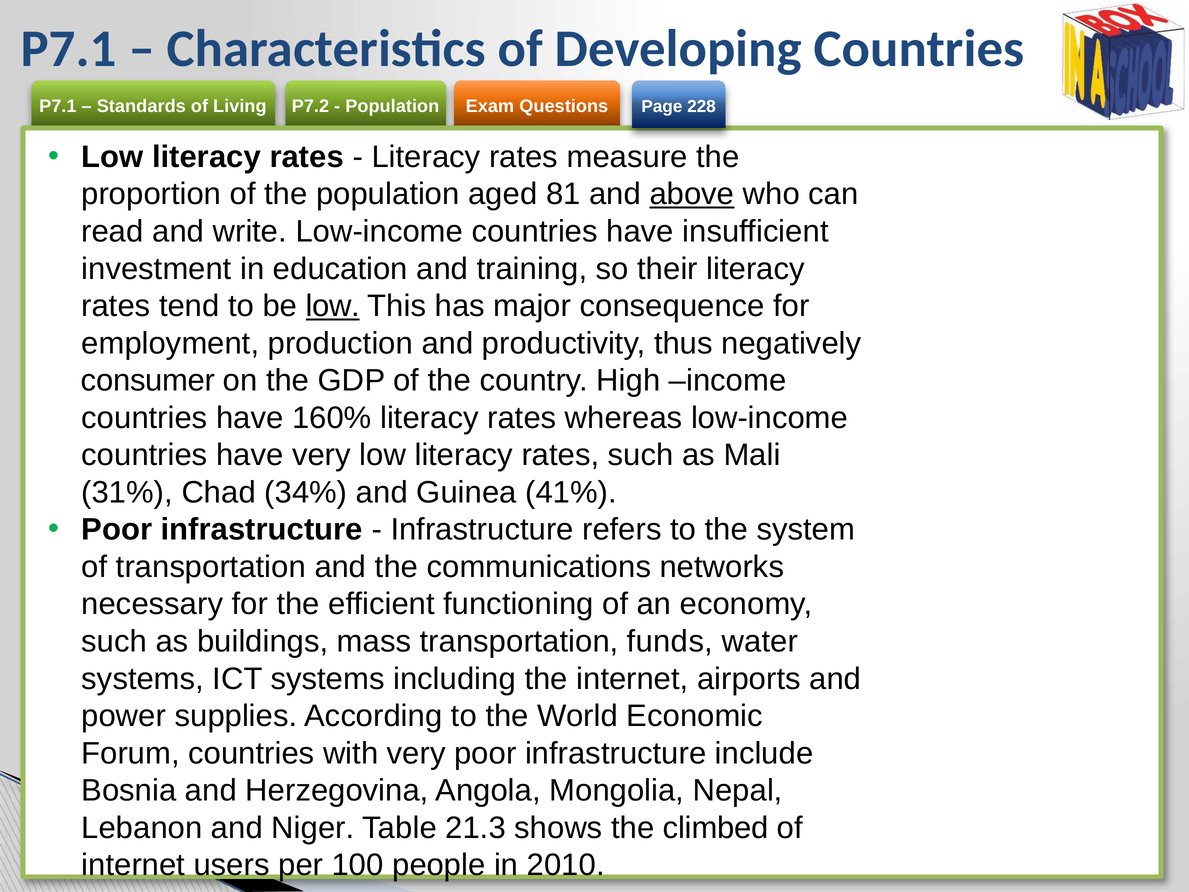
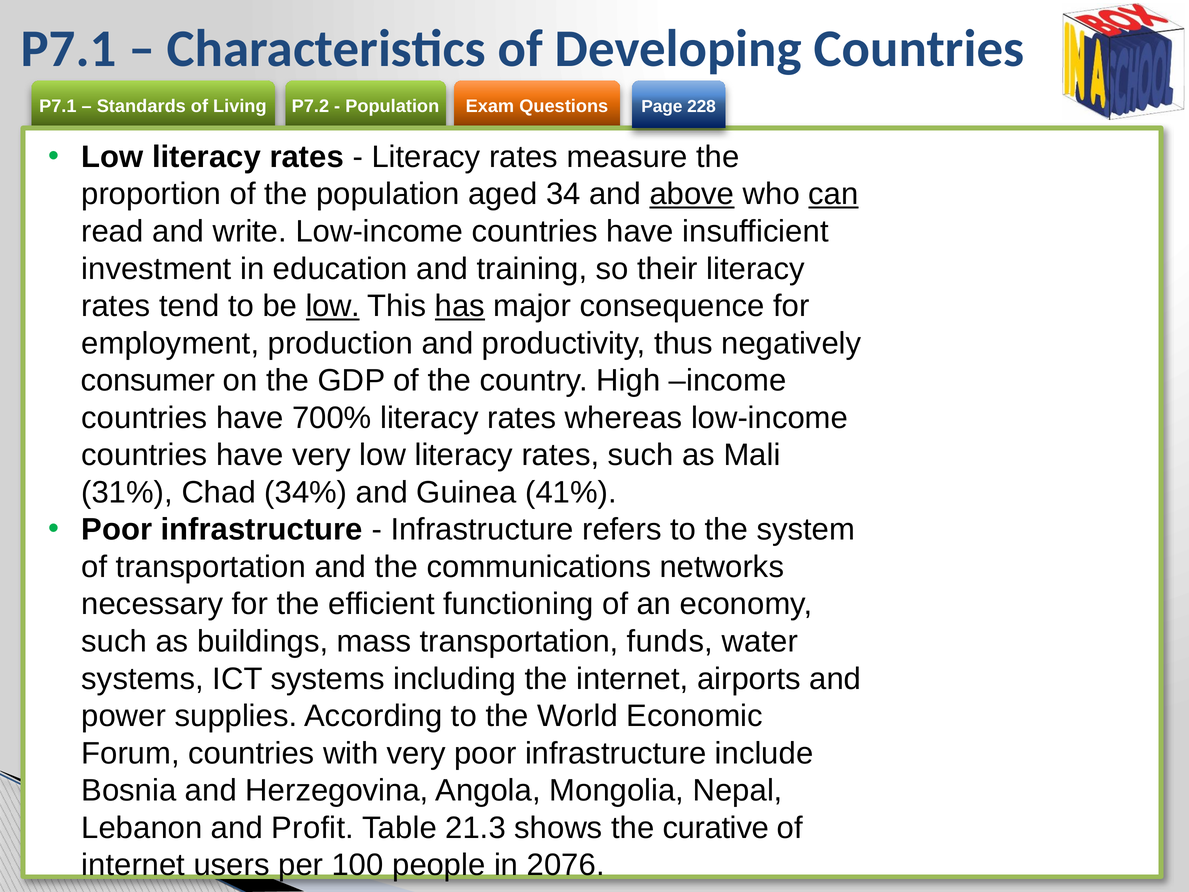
81: 81 -> 34
can underline: none -> present
has underline: none -> present
160%: 160% -> 700%
Niger: Niger -> Profit
climbed: climbed -> curative
2010: 2010 -> 2076
